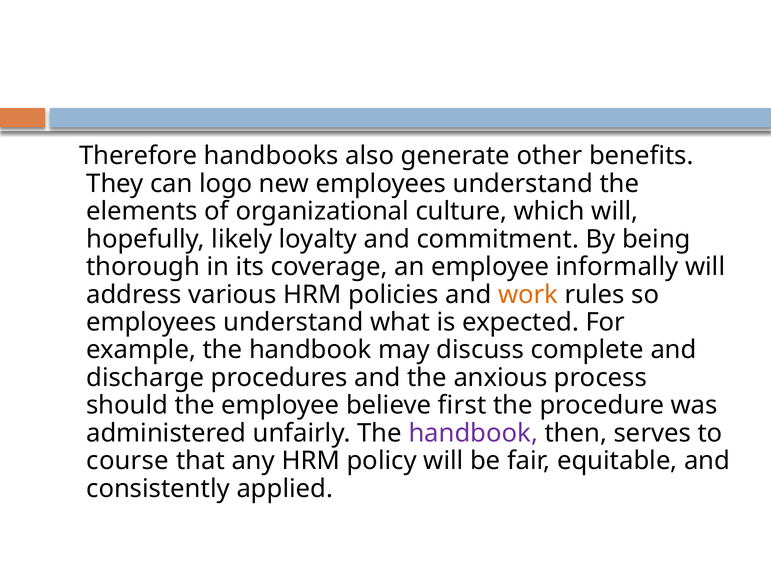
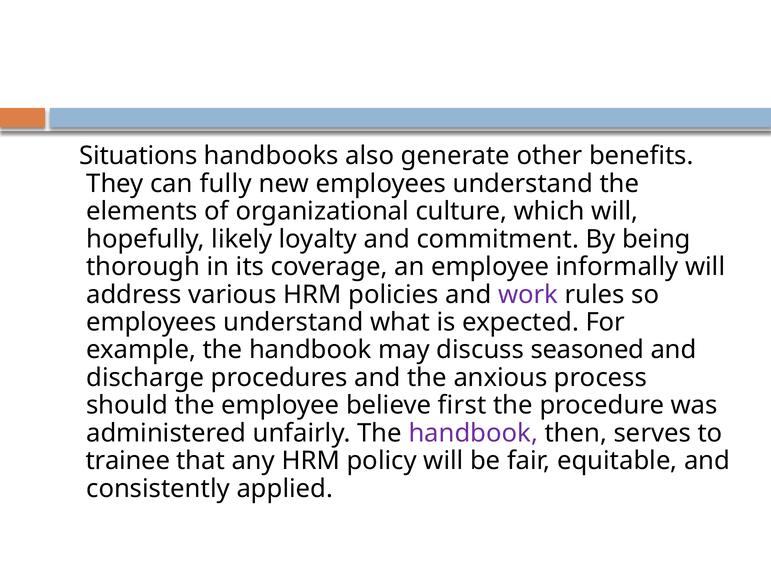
Therefore: Therefore -> Situations
logo: logo -> fully
work colour: orange -> purple
complete: complete -> seasoned
course: course -> trainee
